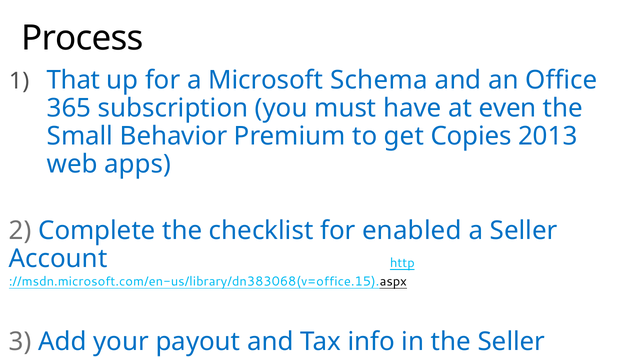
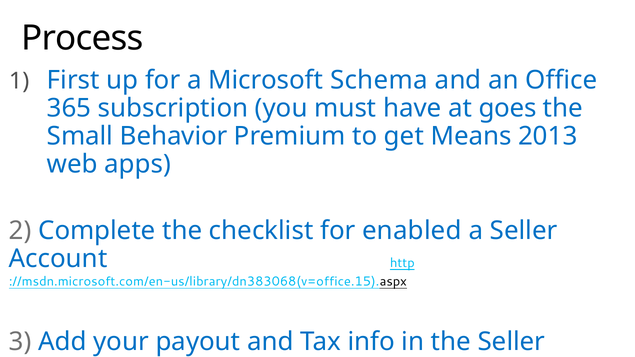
That: That -> First
even: even -> goes
Copies: Copies -> Means
